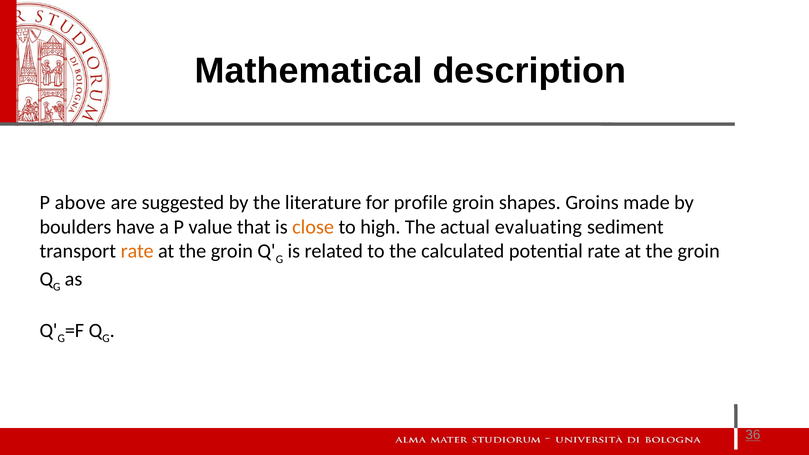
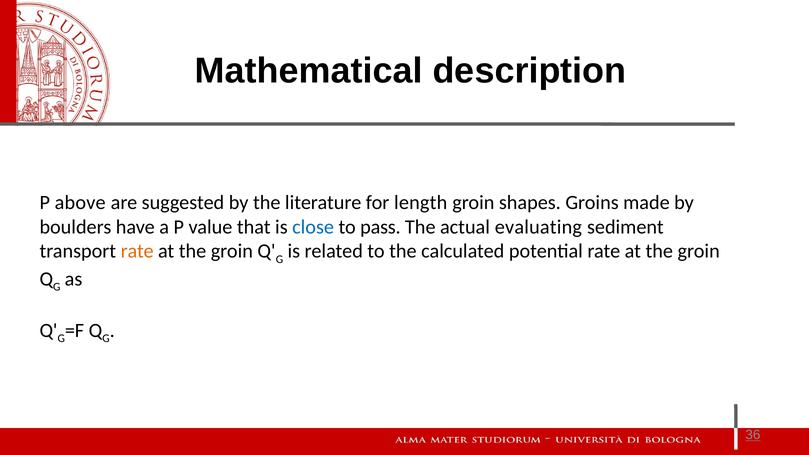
profile: profile -> length
close colour: orange -> blue
high: high -> pass
